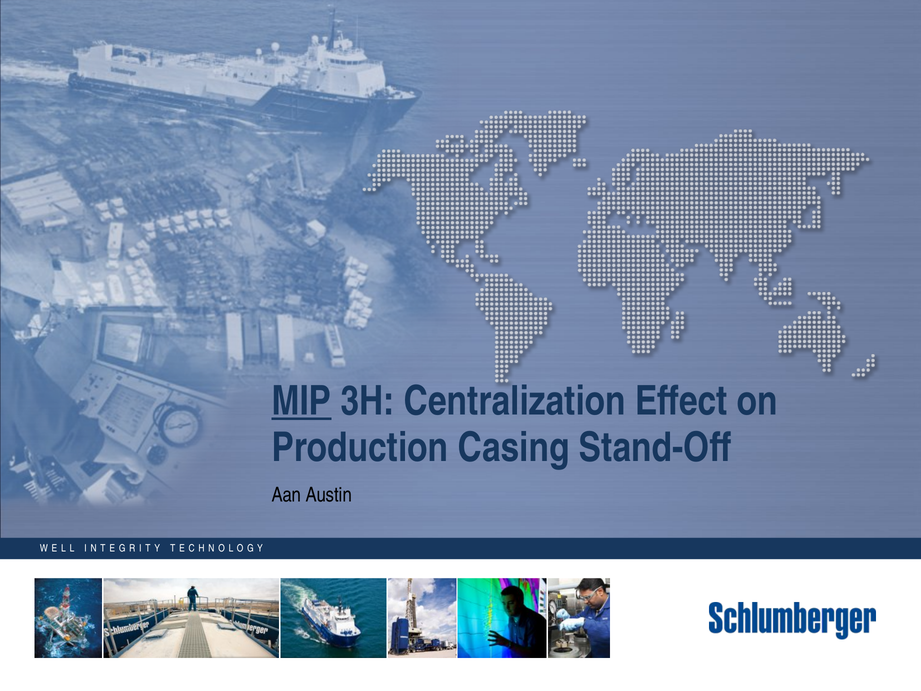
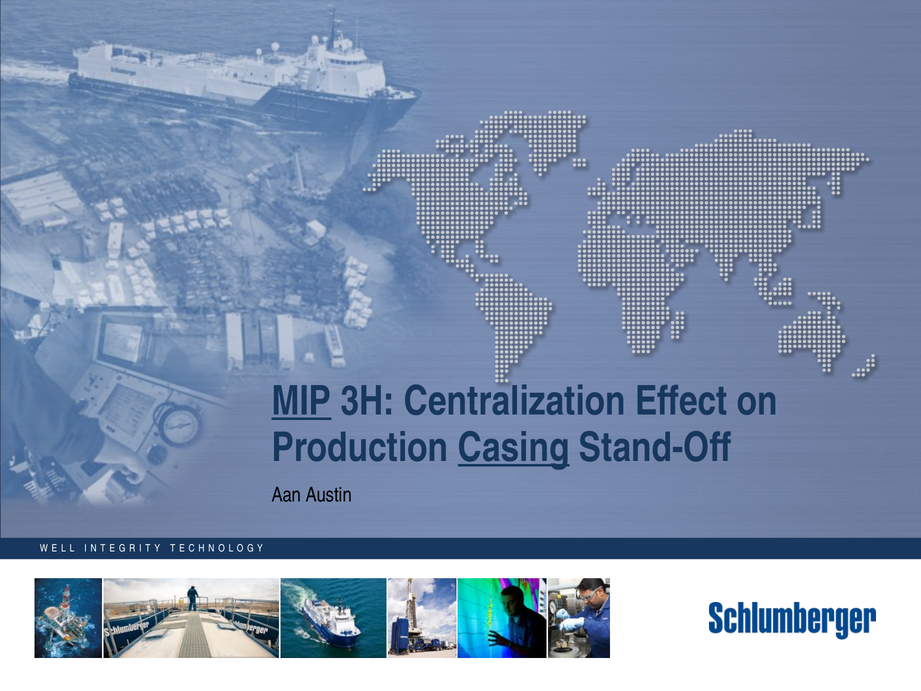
Casing underline: none -> present
